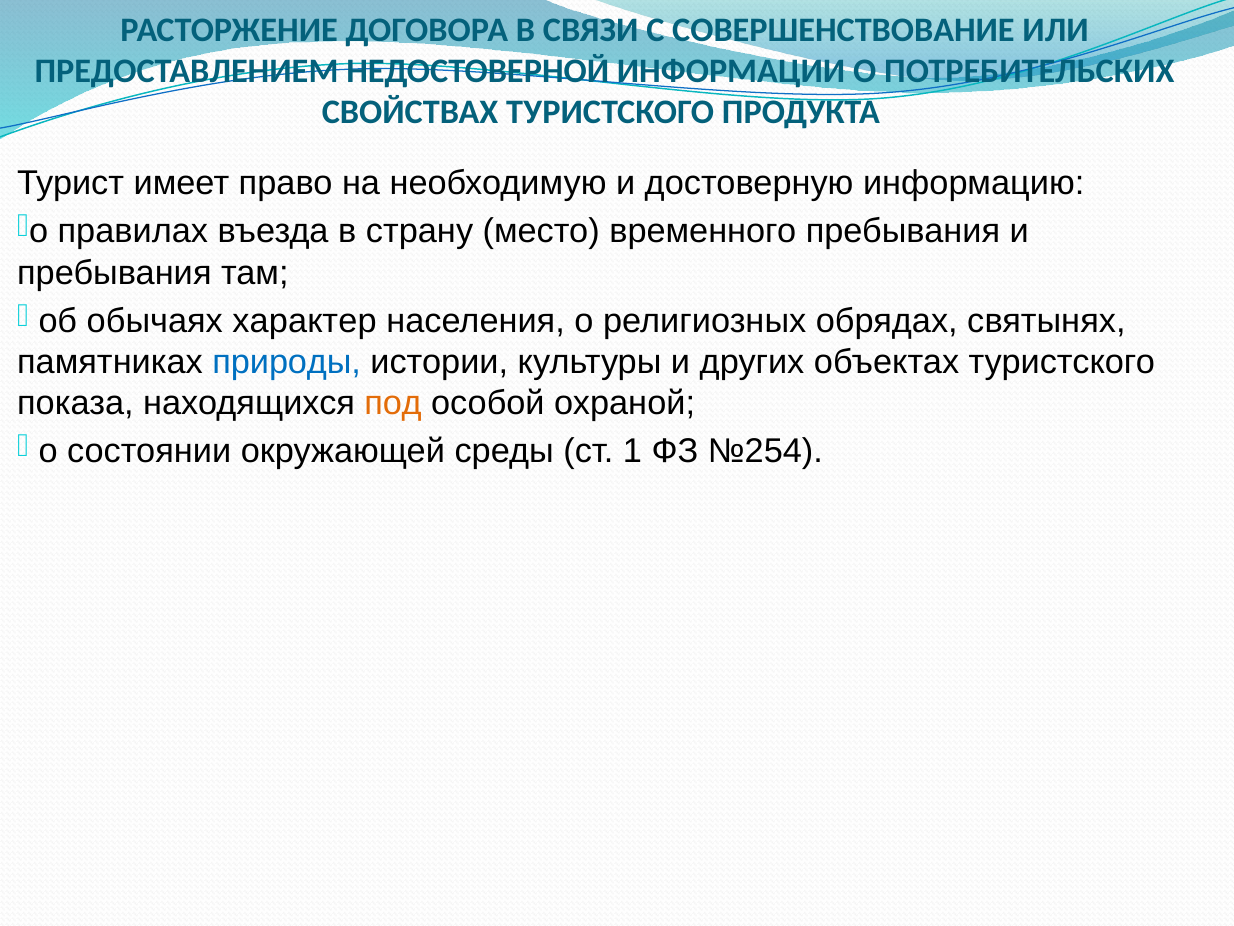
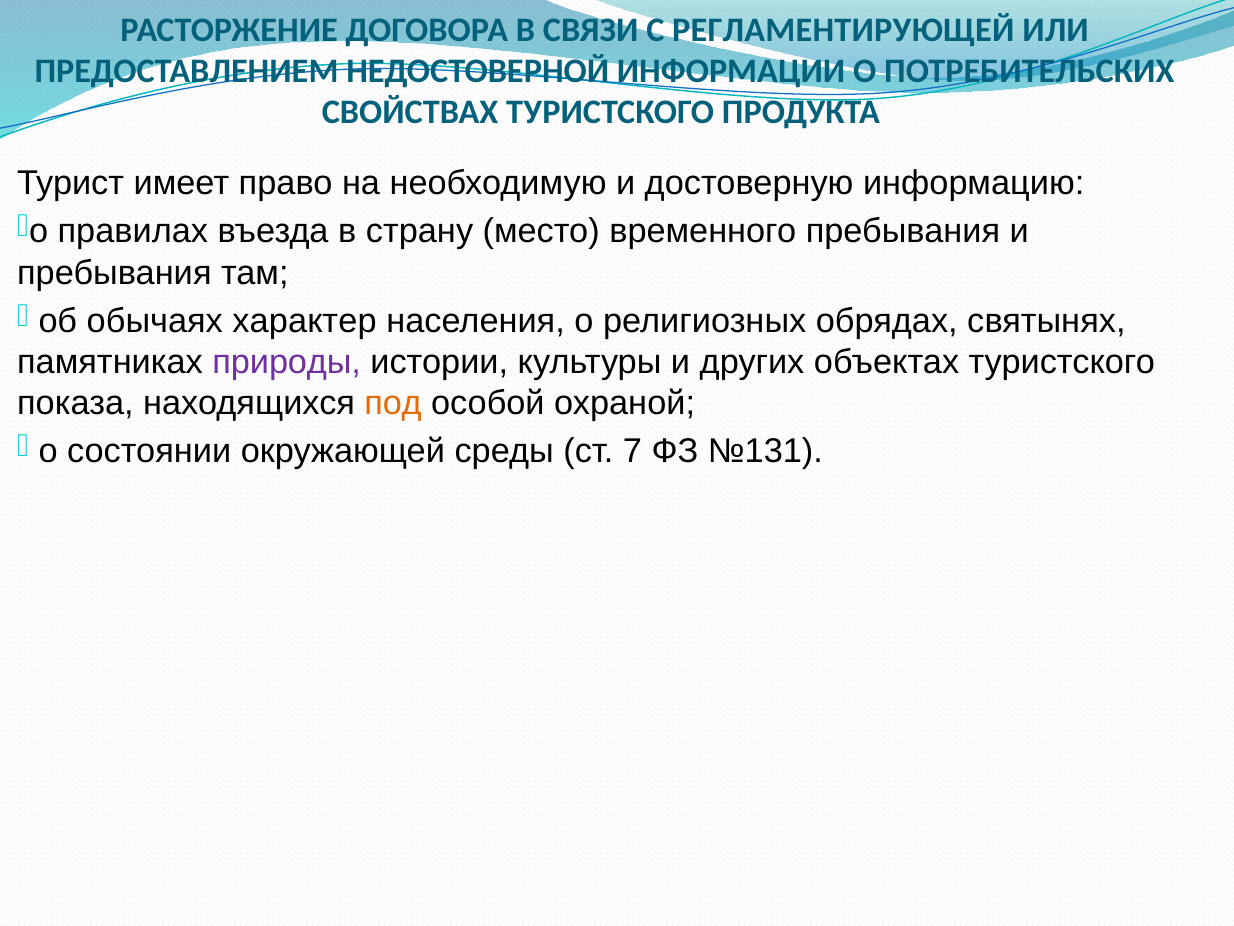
СОВЕРШЕНСТВОВАНИЕ: СОВЕРШЕНСТВОВАНИЕ -> РЕГЛАМЕНТИРУЮЩЕЙ
природы colour: blue -> purple
1: 1 -> 7
№254: №254 -> №131
